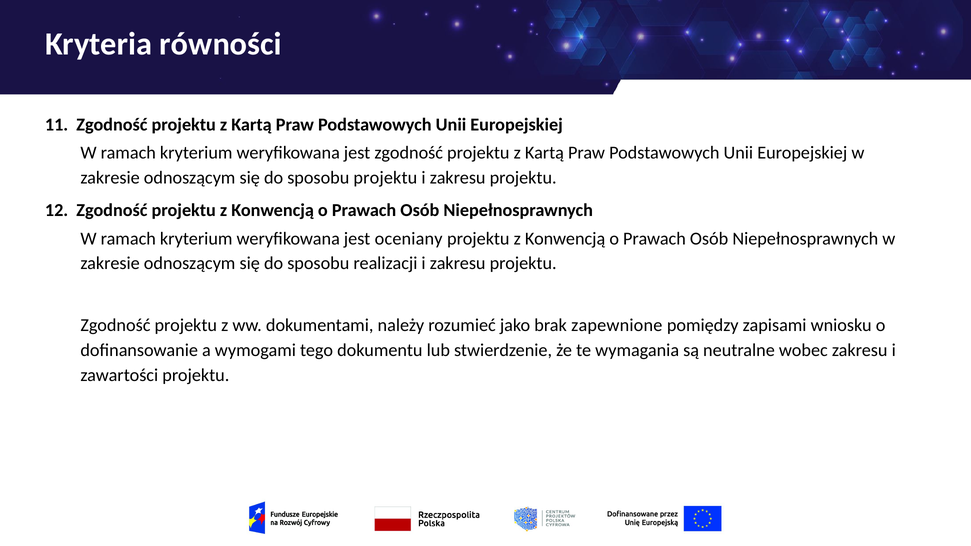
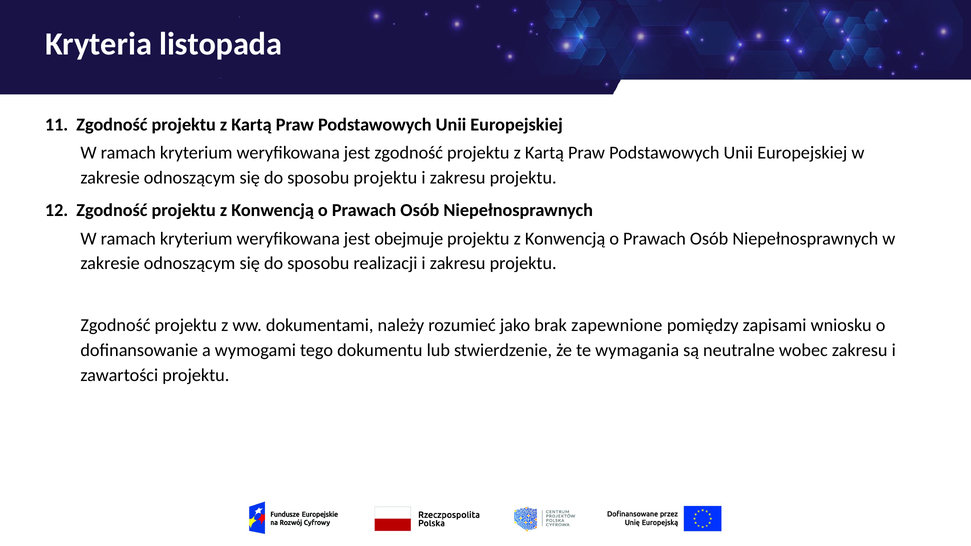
równości: równości -> listopada
oceniany: oceniany -> obejmuje
